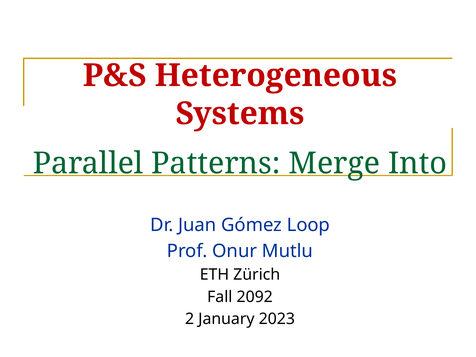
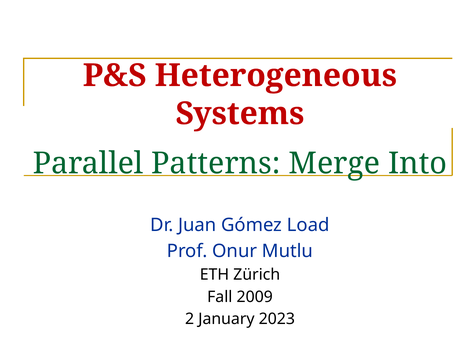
Loop: Loop -> Load
2092: 2092 -> 2009
